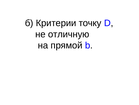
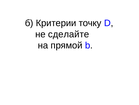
отличную: отличную -> сделайте
